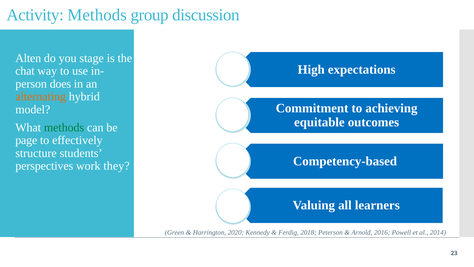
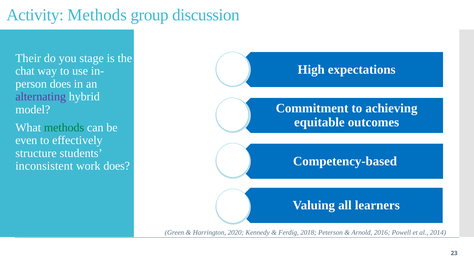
Alten: Alten -> Their
alternating colour: orange -> purple
page: page -> even
perspectives: perspectives -> inconsistent
work they: they -> does
